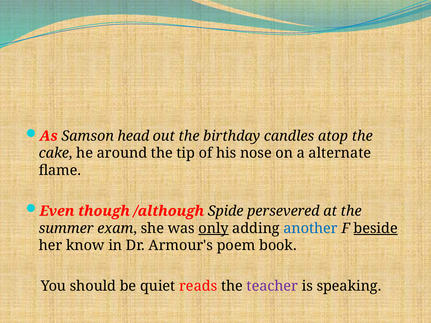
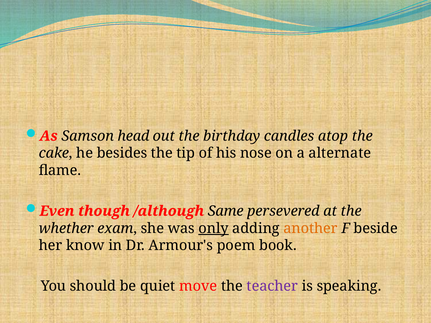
around: around -> besides
Spide: Spide -> Same
summer: summer -> whether
another colour: blue -> orange
beside underline: present -> none
reads: reads -> move
